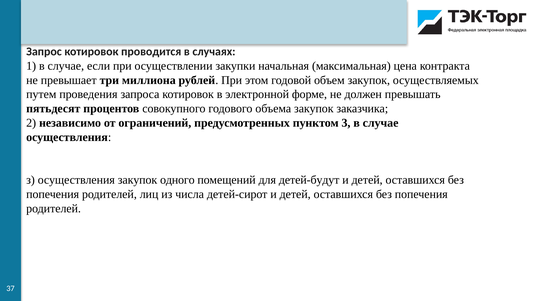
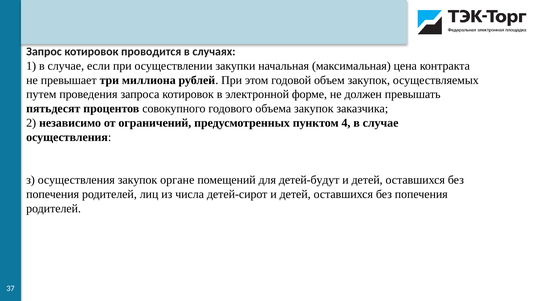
3: 3 -> 4
одного: одного -> органе
